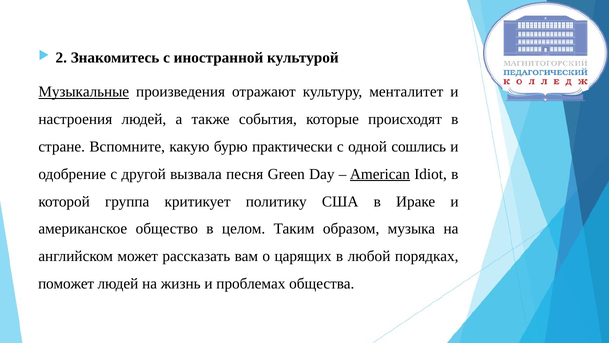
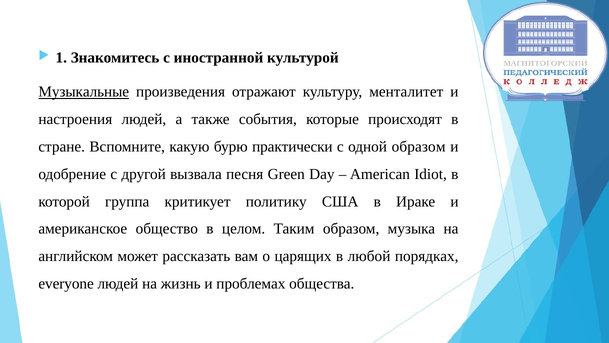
2: 2 -> 1
одной сошлись: сошлись -> образом
American underline: present -> none
поможет: поможет -> everyone
